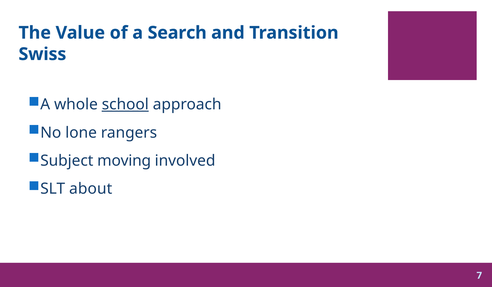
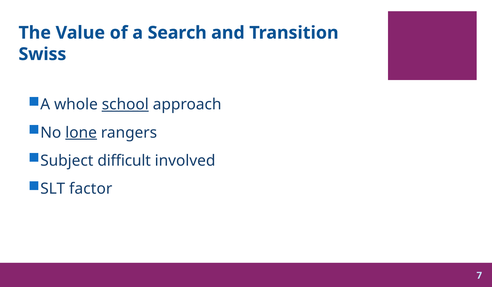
lone underline: none -> present
moving: moving -> difficult
about: about -> factor
